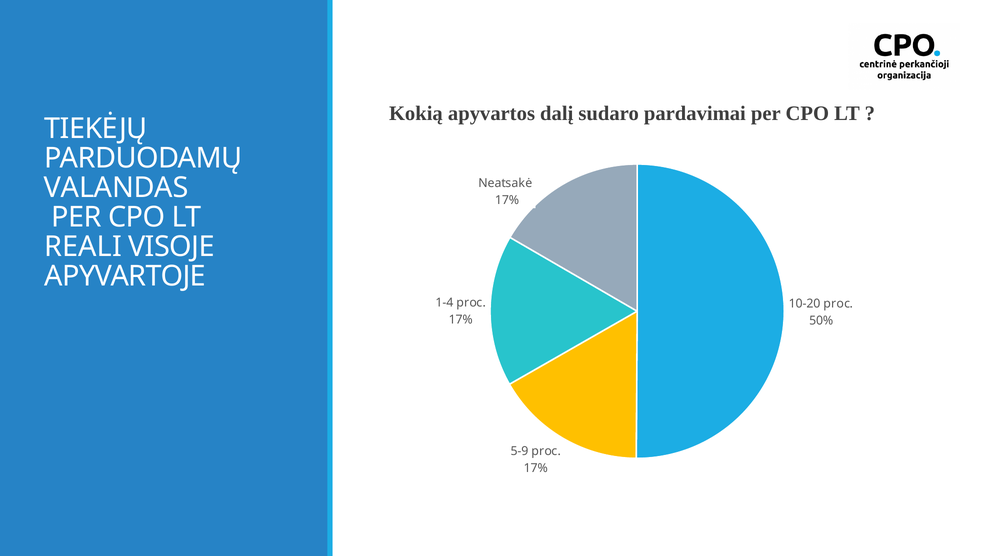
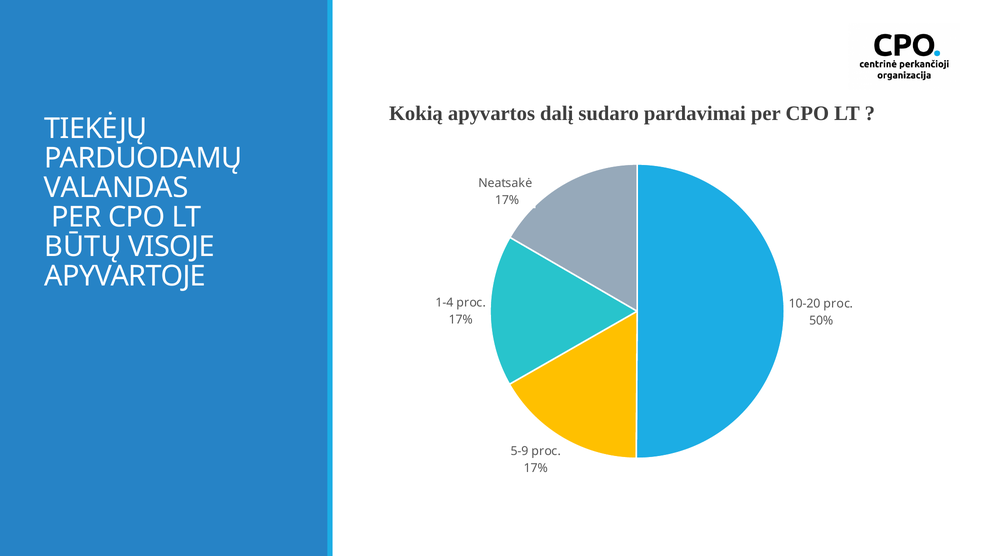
REALI: REALI -> BŪTŲ
